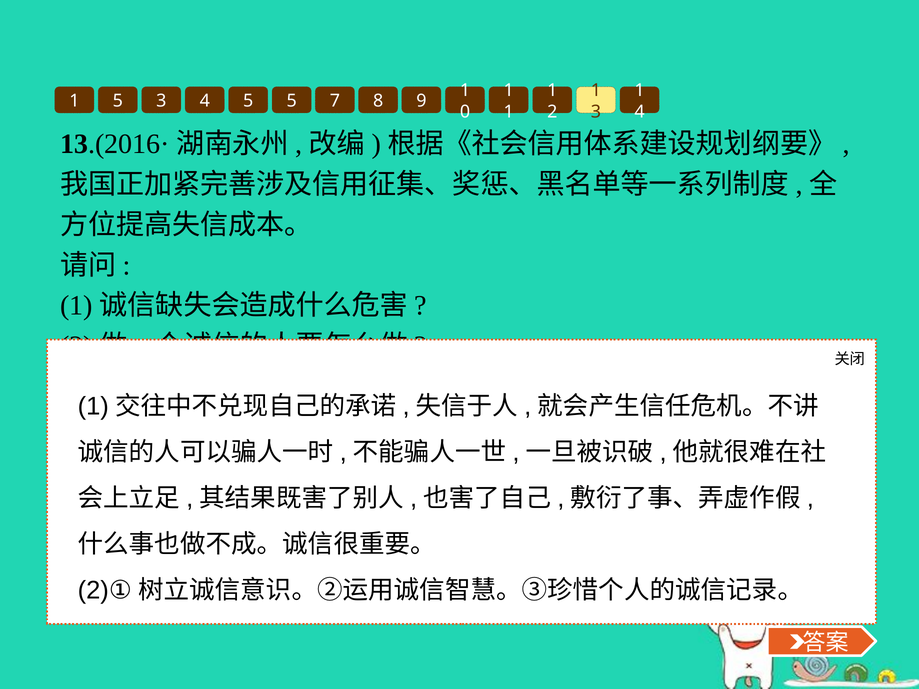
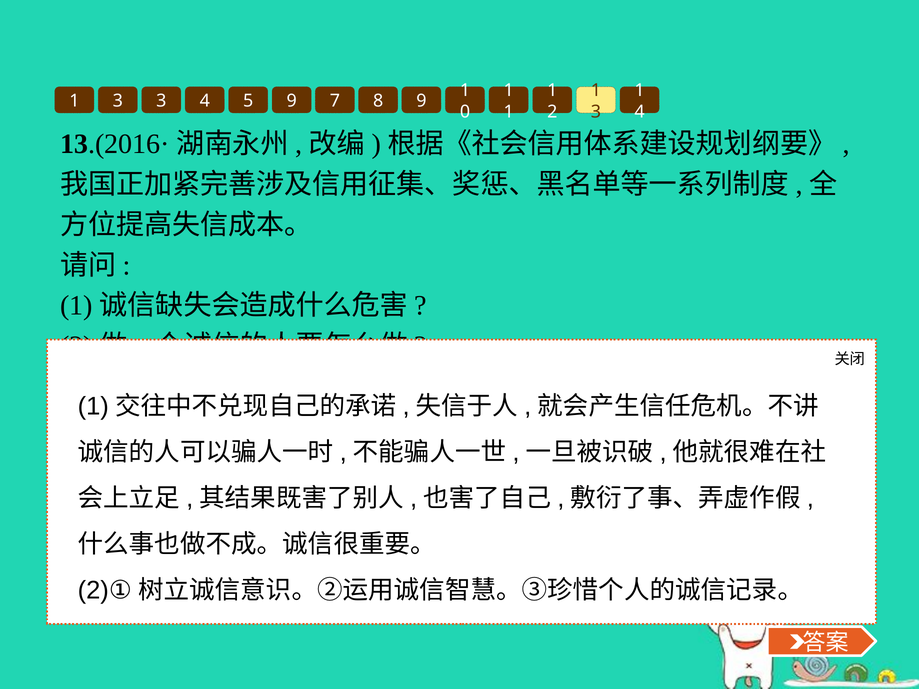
5 at (118, 101): 5 -> 3
5 5: 5 -> 9
